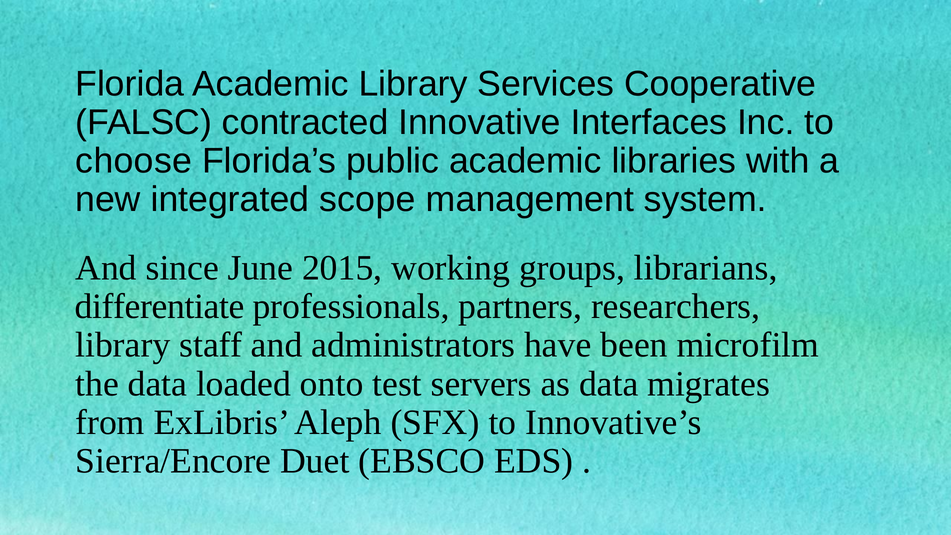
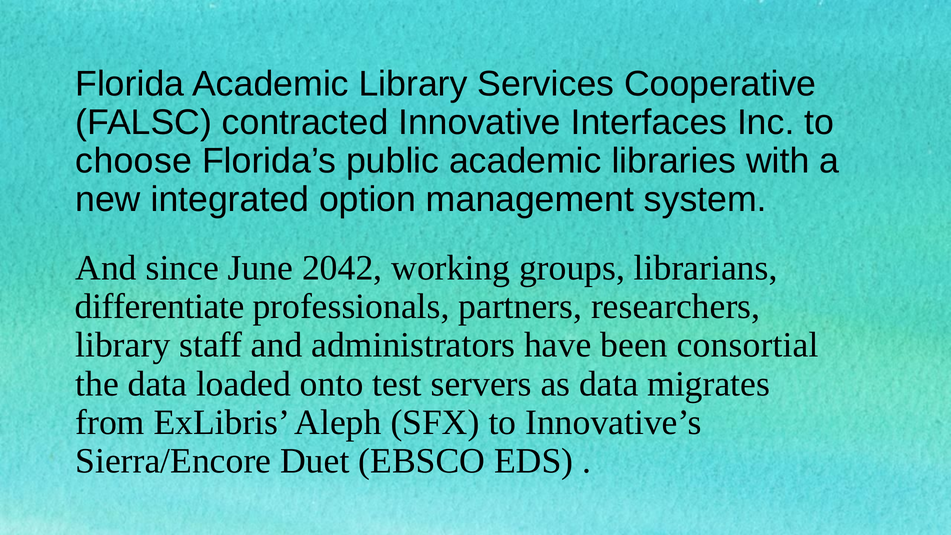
scope: scope -> option
2015: 2015 -> 2042
microfilm: microfilm -> consortial
